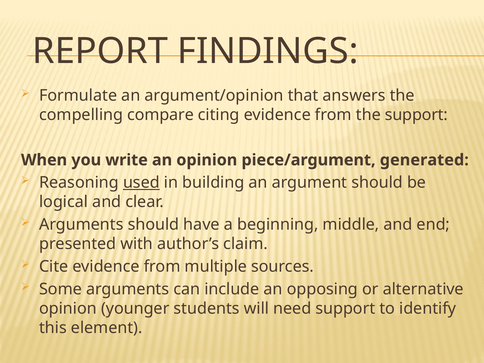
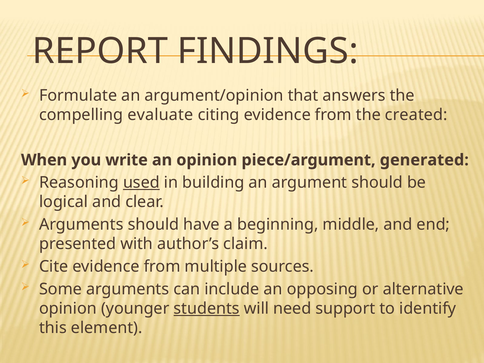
compare: compare -> evaluate
the support: support -> created
students underline: none -> present
